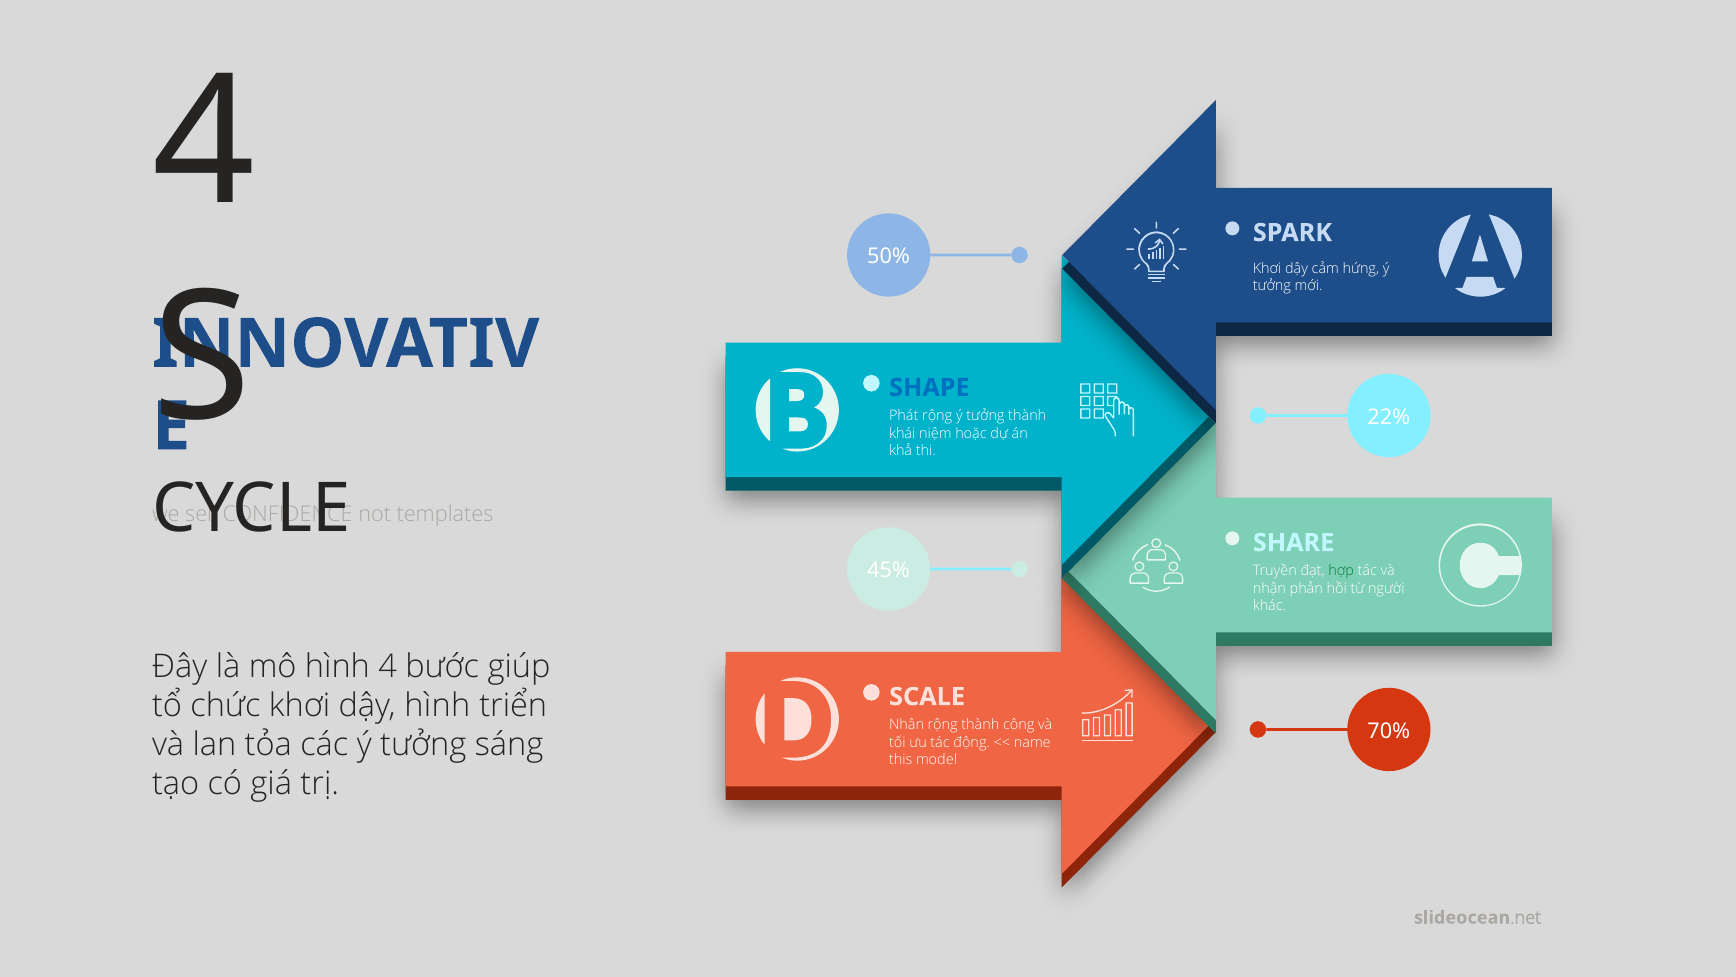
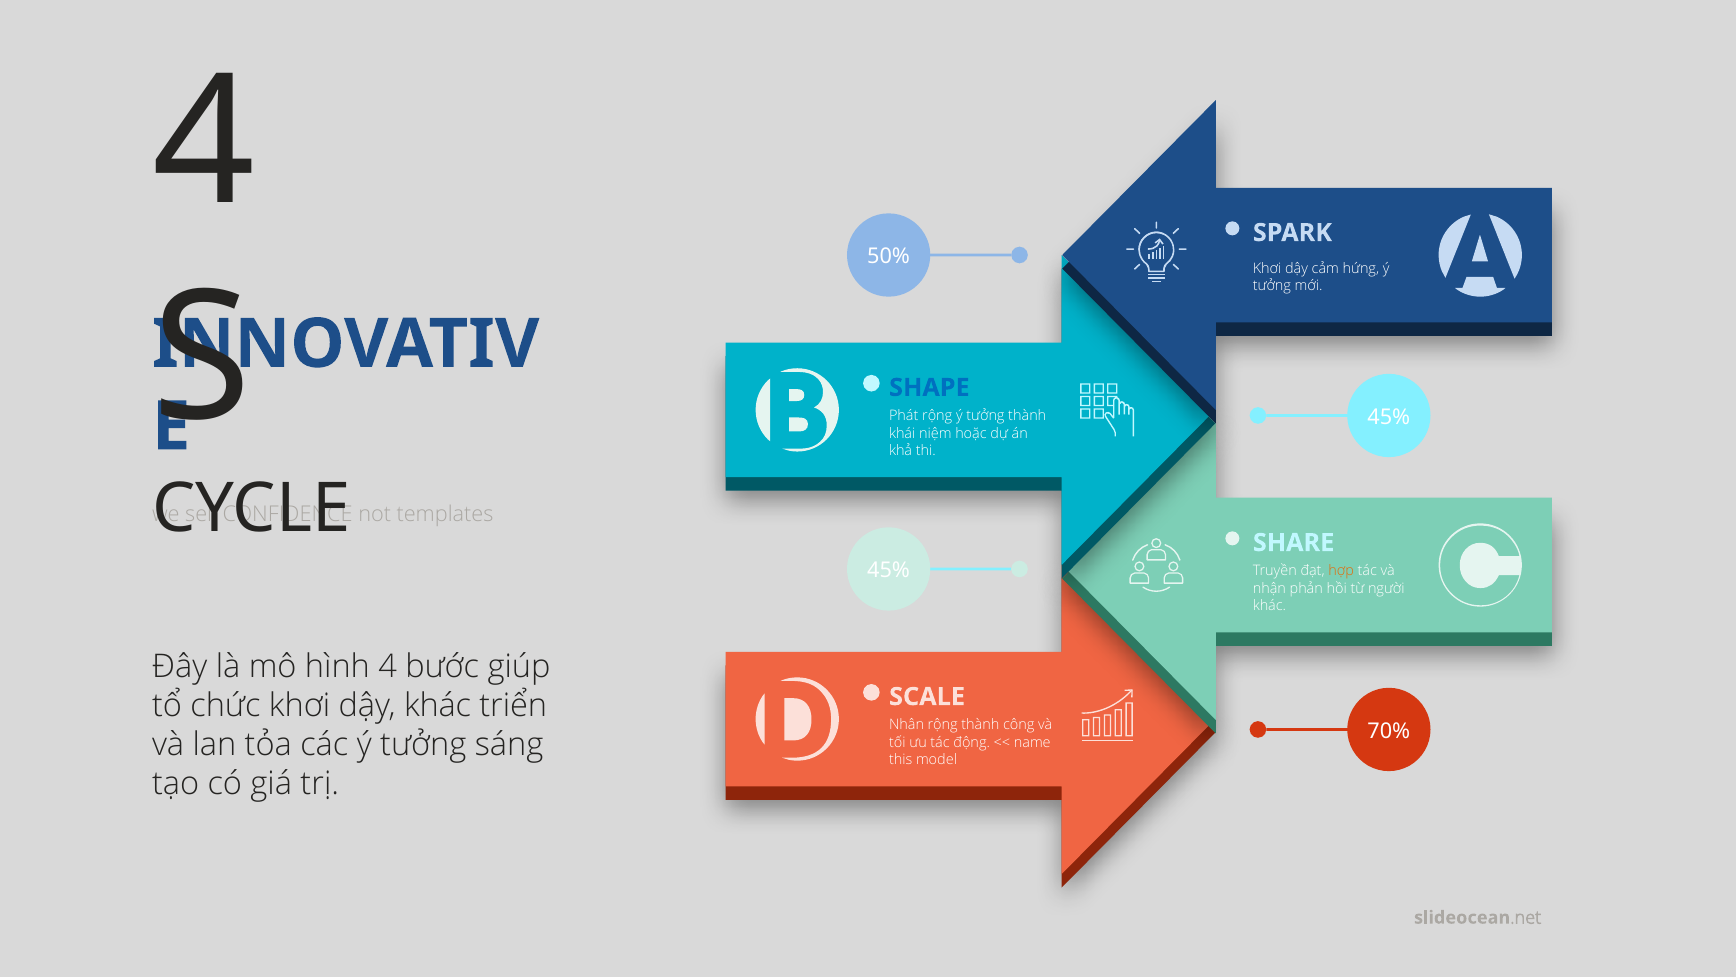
22% at (1389, 417): 22% -> 45%
hợp colour: green -> orange
dậy hình: hình -> khác
